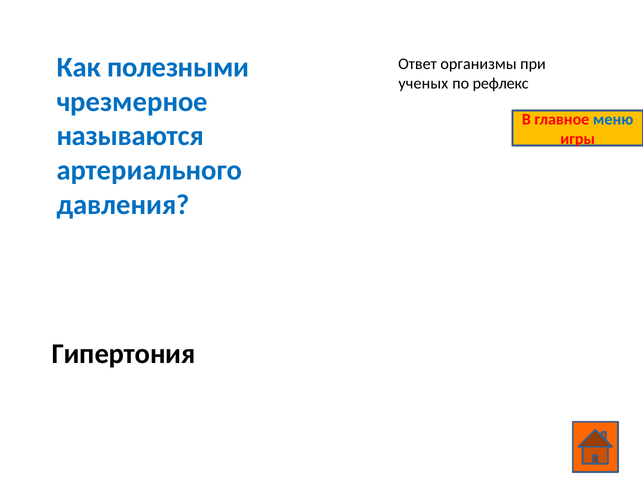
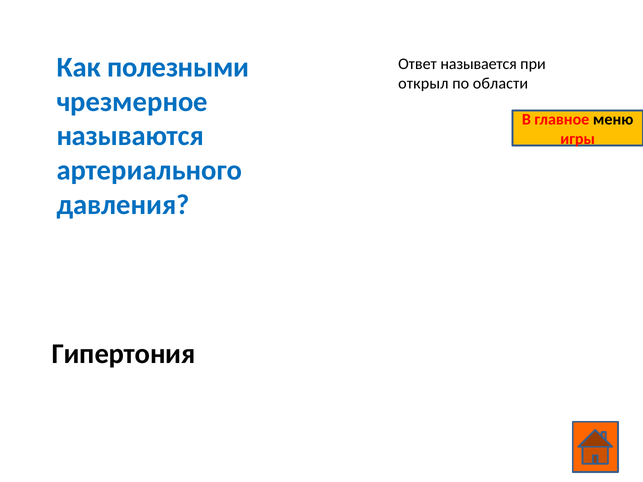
организмы: организмы -> называется
ученых: ученых -> открыл
рефлекс: рефлекс -> области
меню colour: blue -> black
